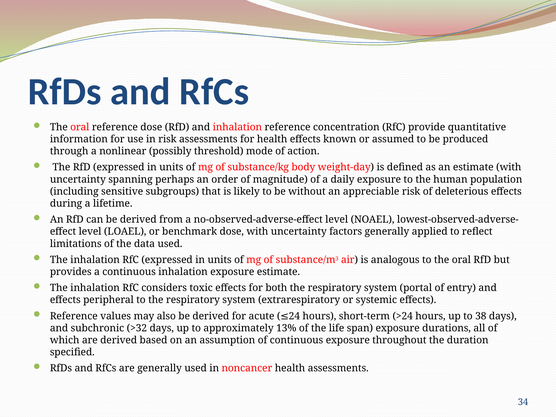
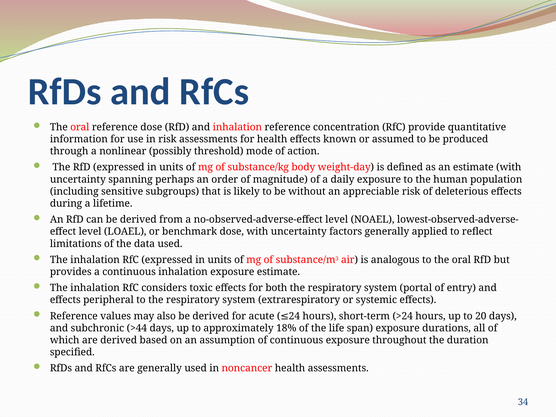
38: 38 -> 20
>32: >32 -> >44
13%: 13% -> 18%
